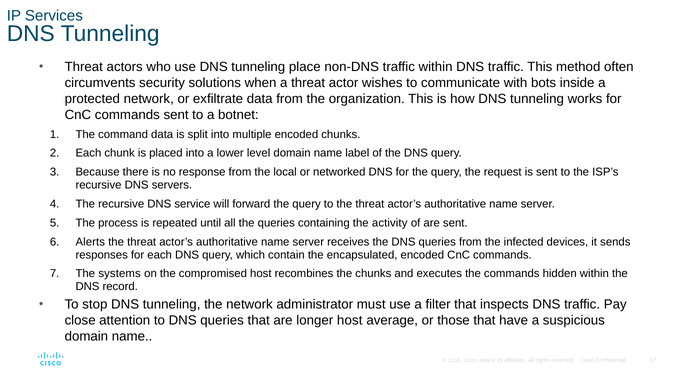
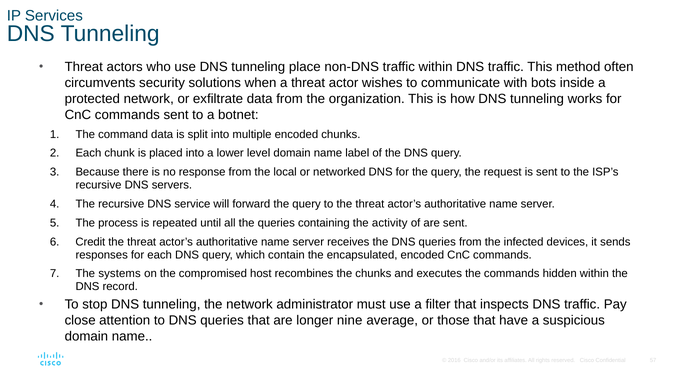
Alerts: Alerts -> Credit
longer host: host -> nine
